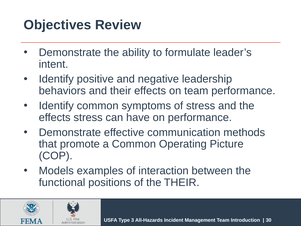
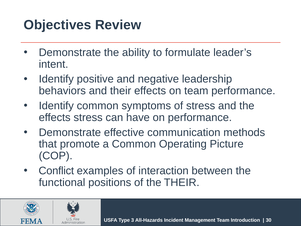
Models: Models -> Conflict
